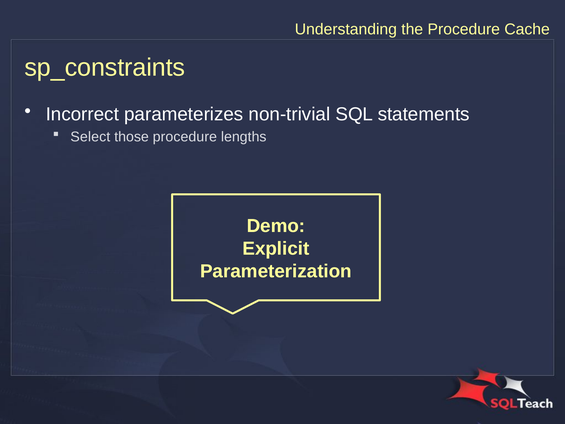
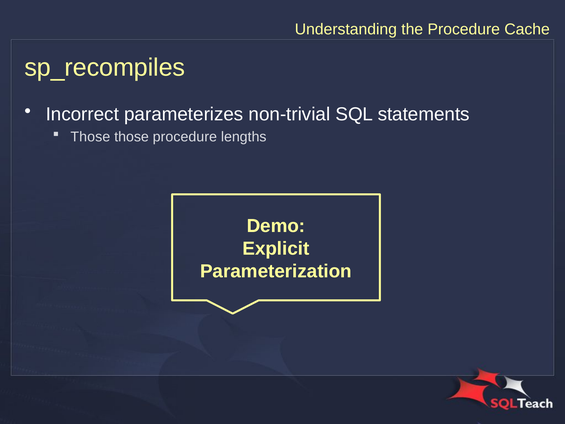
sp_constraints: sp_constraints -> sp_recompiles
Select at (90, 137): Select -> Those
